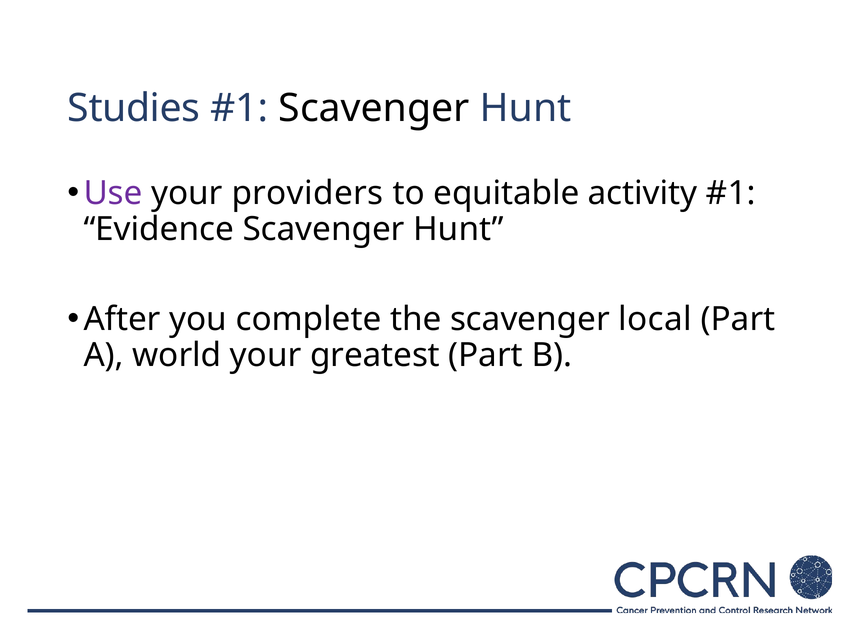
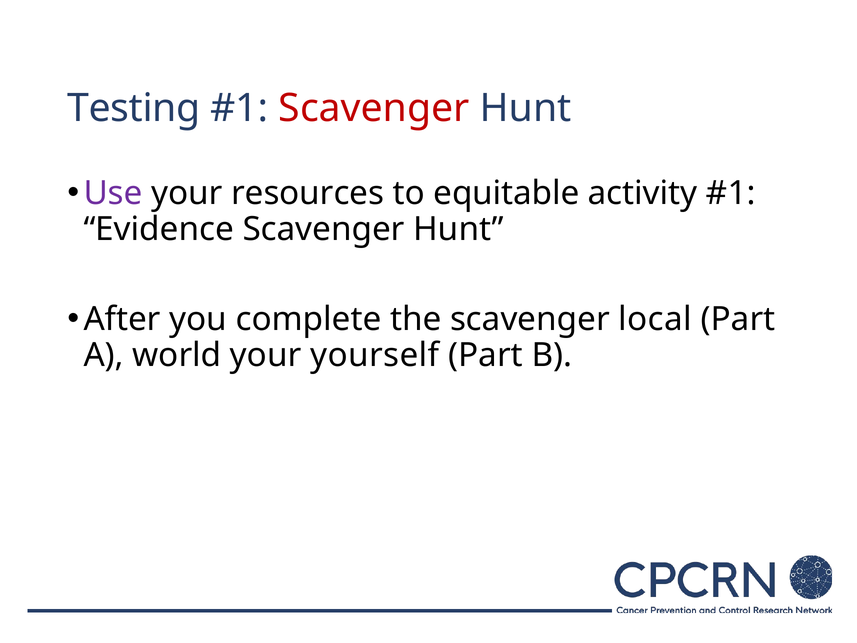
Studies: Studies -> Testing
Scavenger at (374, 108) colour: black -> red
providers: providers -> resources
greatest: greatest -> yourself
